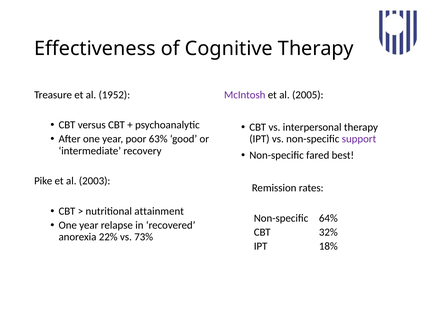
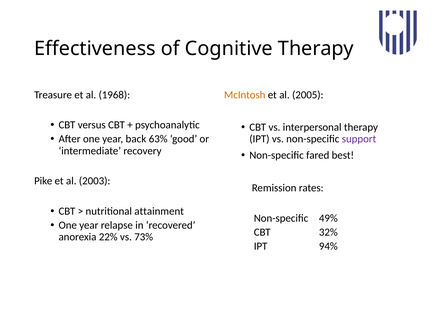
1952: 1952 -> 1968
McIntosh colour: purple -> orange
poor: poor -> back
64%: 64% -> 49%
18%: 18% -> 94%
